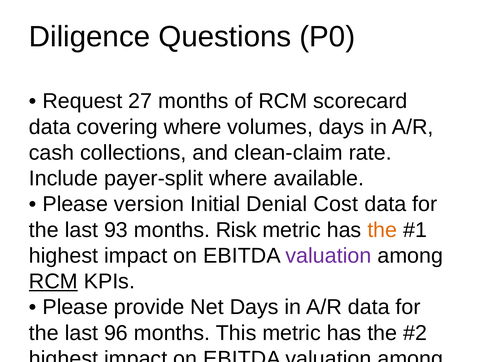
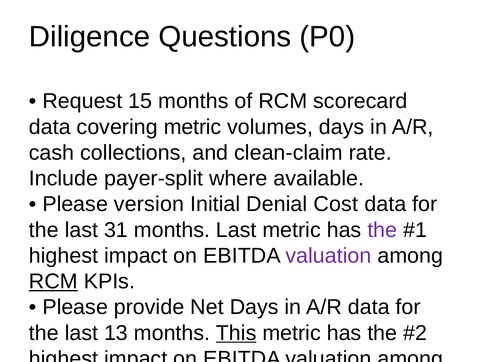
27: 27 -> 15
covering where: where -> metric
93: 93 -> 31
months Risk: Risk -> Last
the at (382, 230) colour: orange -> purple
96: 96 -> 13
This at (236, 333) underline: none -> present
